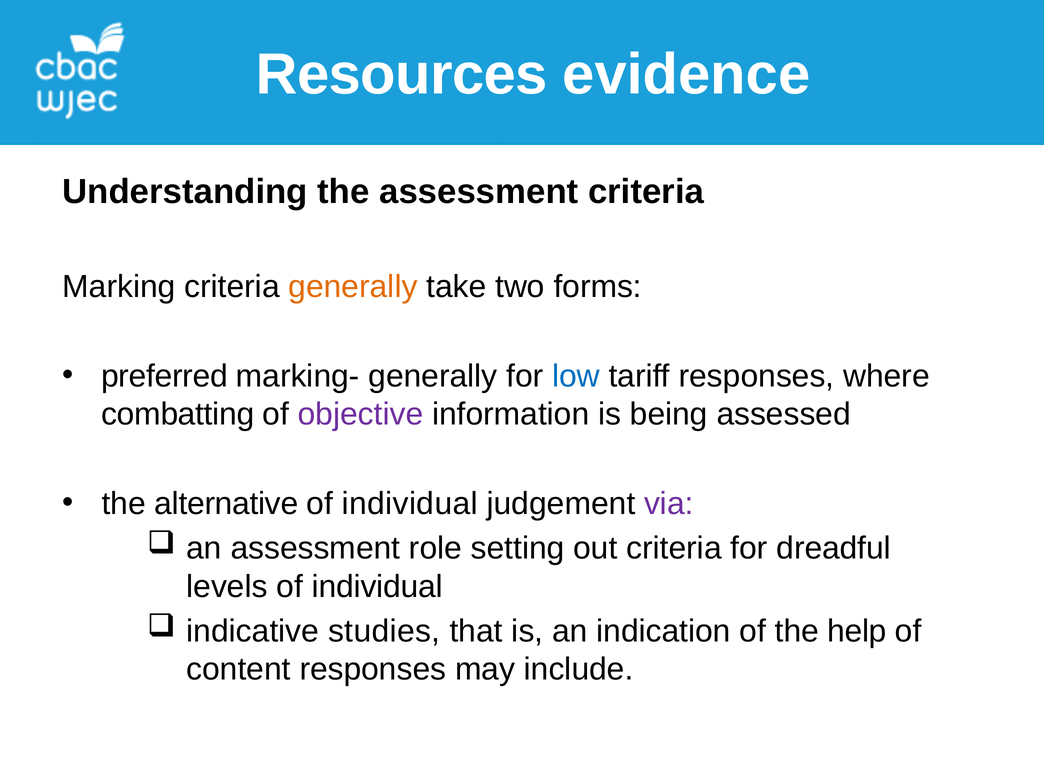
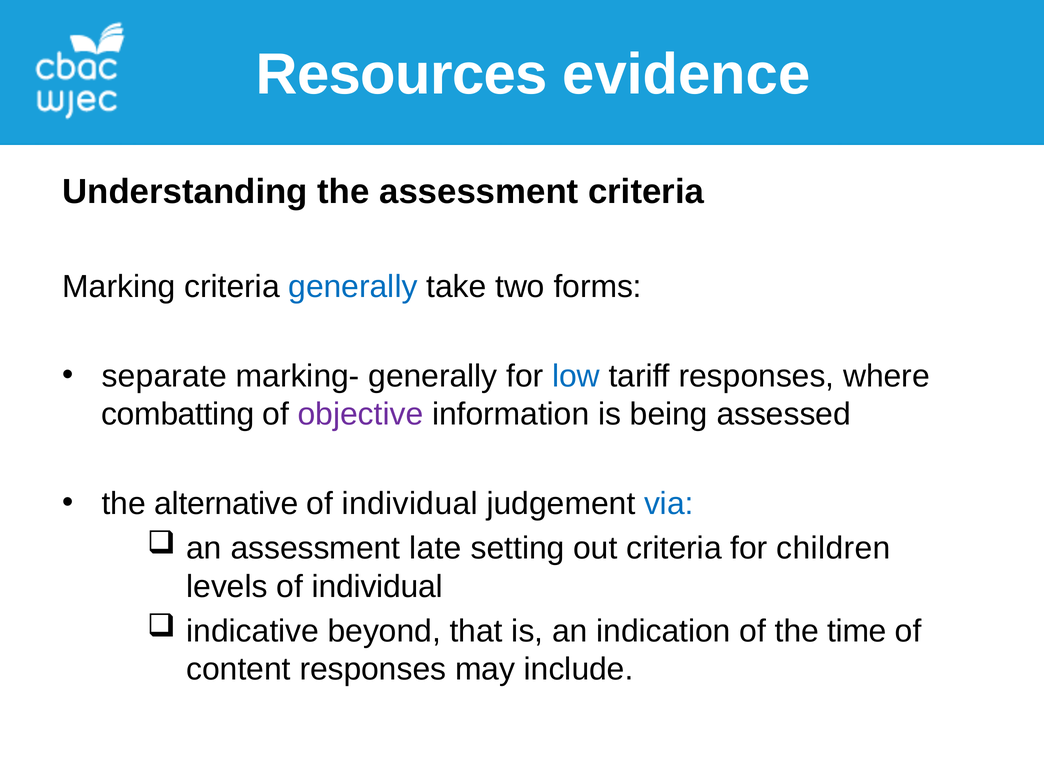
generally at (353, 287) colour: orange -> blue
preferred: preferred -> separate
via colour: purple -> blue
role: role -> late
dreadful: dreadful -> children
studies: studies -> beyond
help: help -> time
